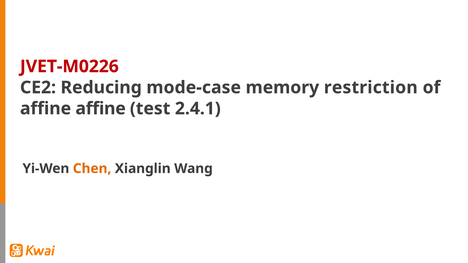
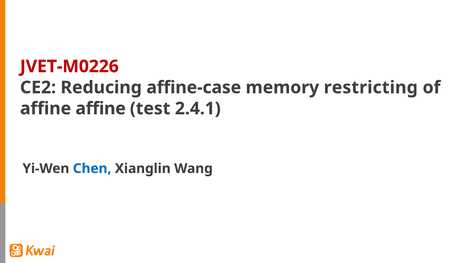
mode-case: mode-case -> affine-case
restriction: restriction -> restricting
Chen colour: orange -> blue
